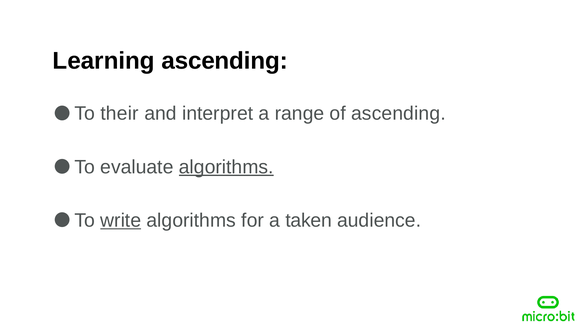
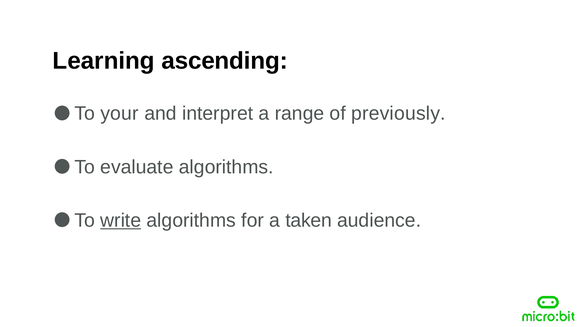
their: their -> your
of ascending: ascending -> previously
algorithms at (226, 167) underline: present -> none
